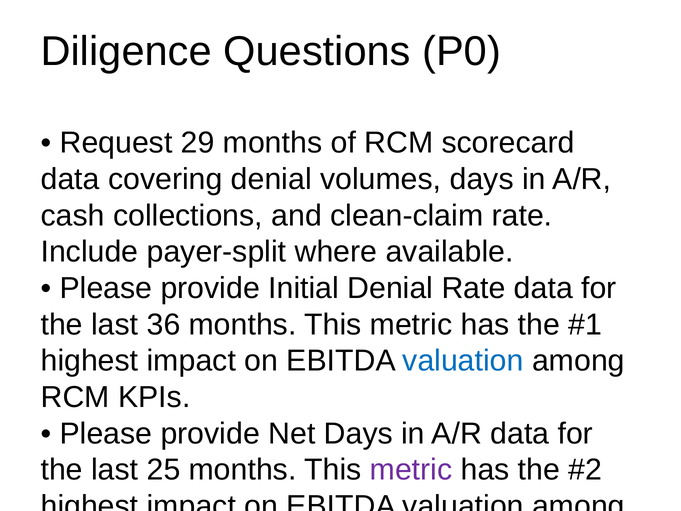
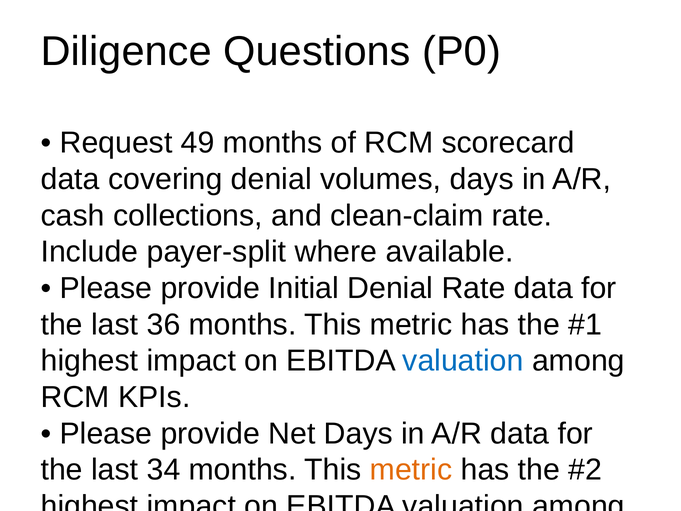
29: 29 -> 49
25: 25 -> 34
metric at (411, 470) colour: purple -> orange
